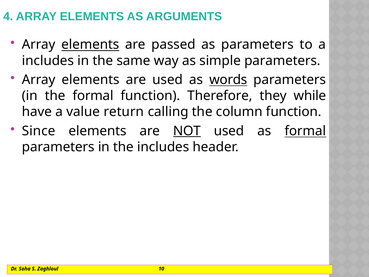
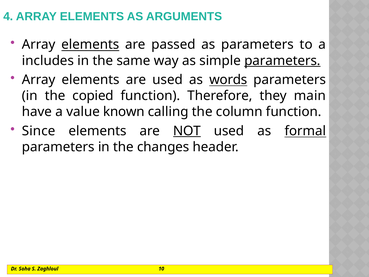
parameters at (282, 61) underline: none -> present
the formal: formal -> copied
while: while -> main
return: return -> known
the includes: includes -> changes
